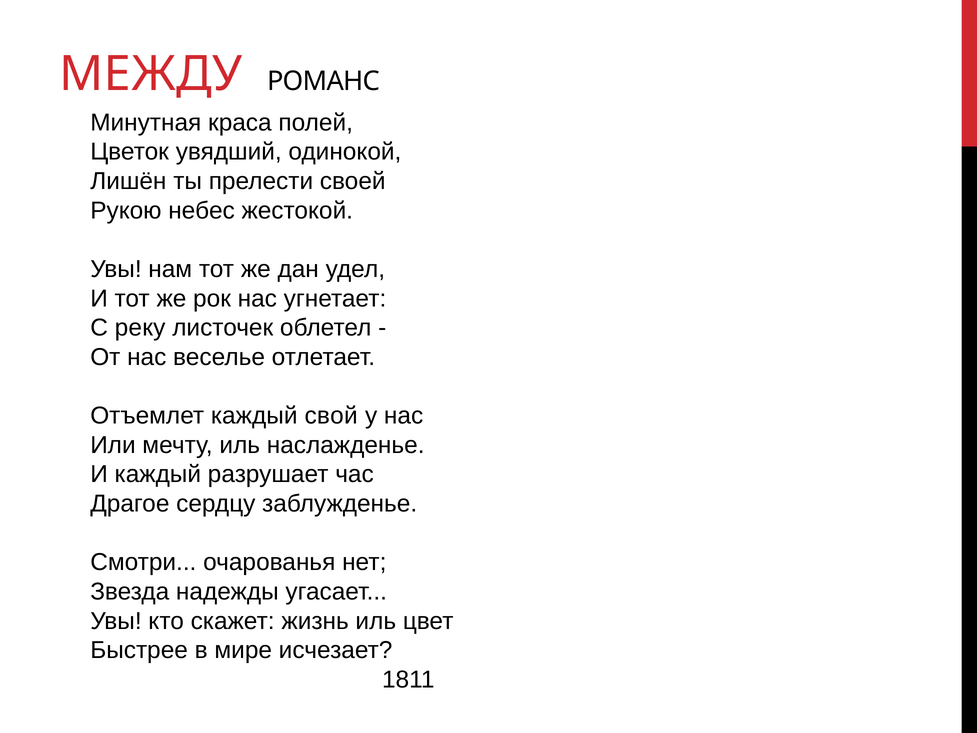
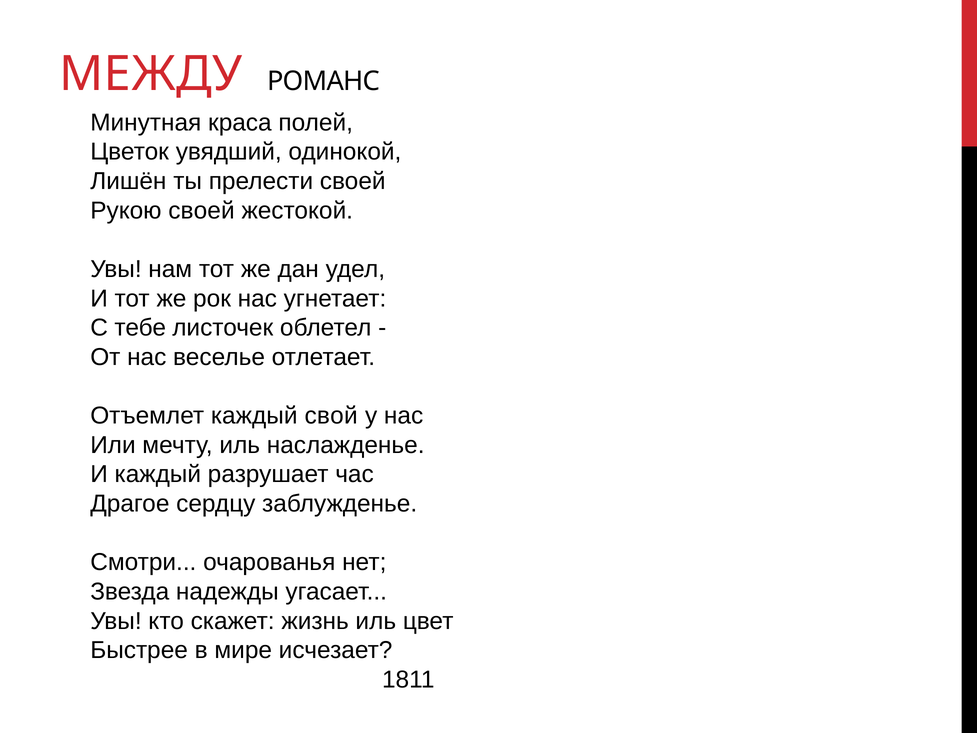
Рукою небес: небес -> своей
реку: реку -> тебе
